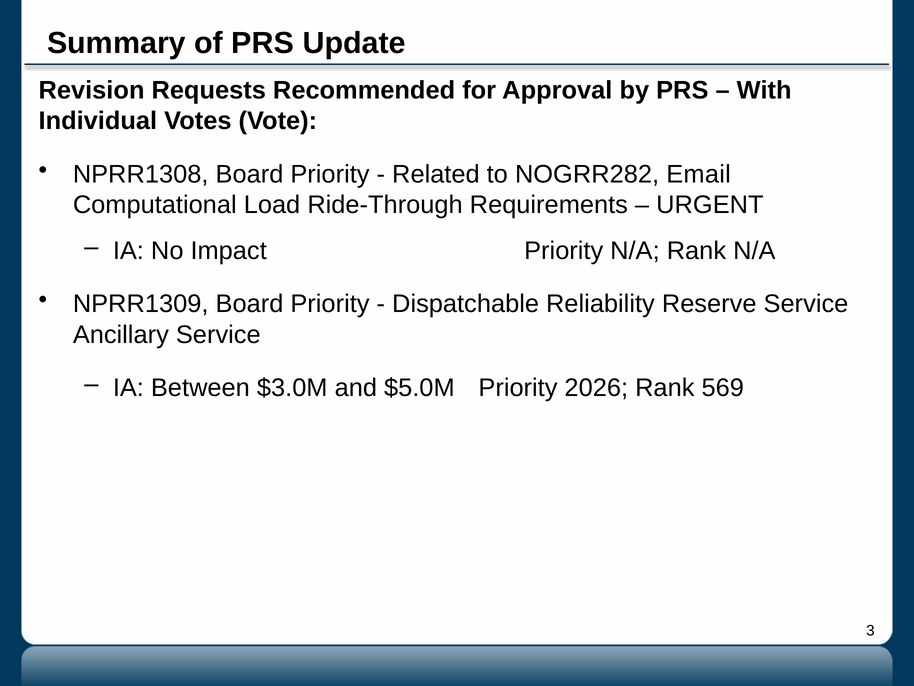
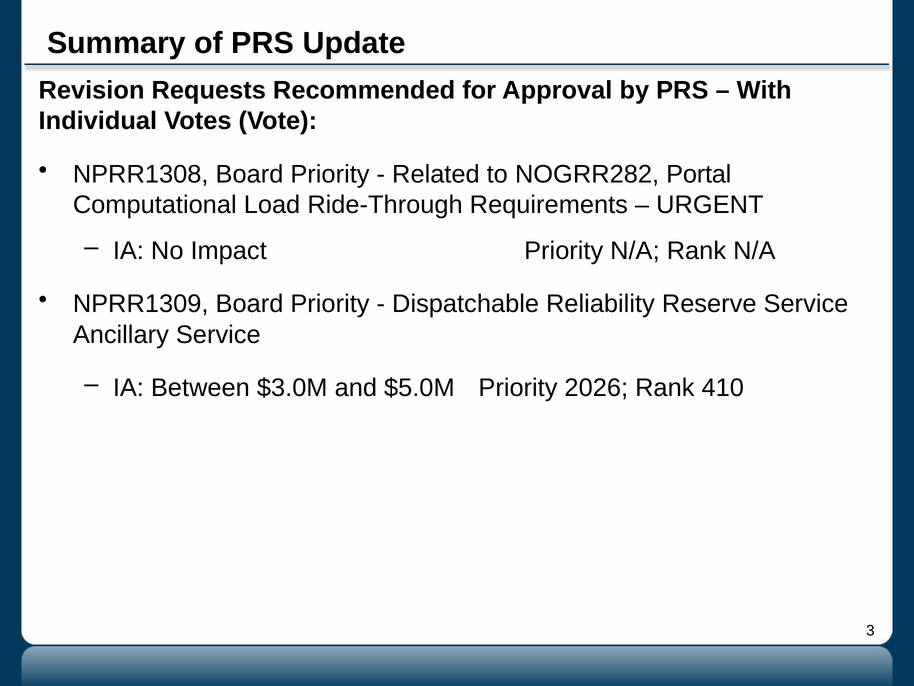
Email: Email -> Portal
569: 569 -> 410
